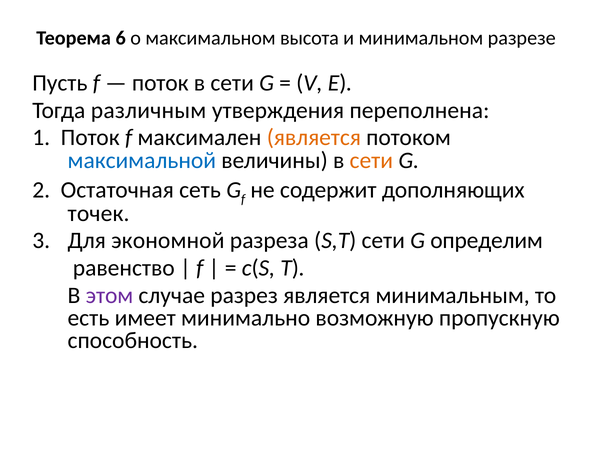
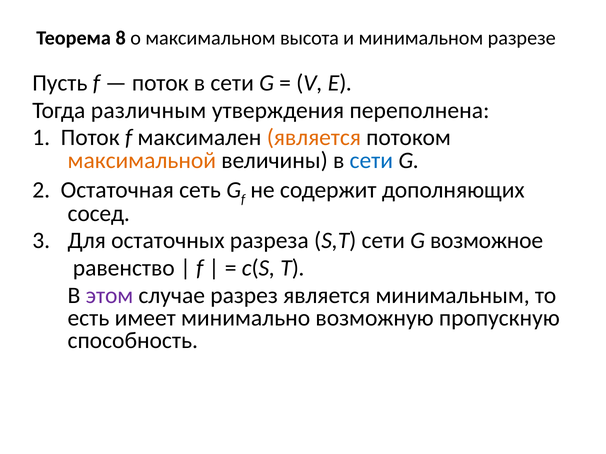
6: 6 -> 8
максимальной colour: blue -> orange
сети at (371, 160) colour: orange -> blue
точек: точек -> сосед
экономной: экономной -> остаточных
определим: определим -> возможное
